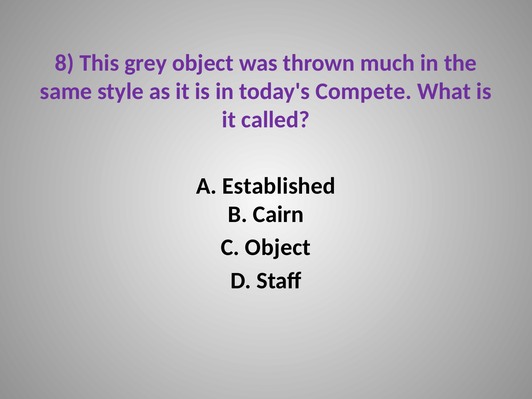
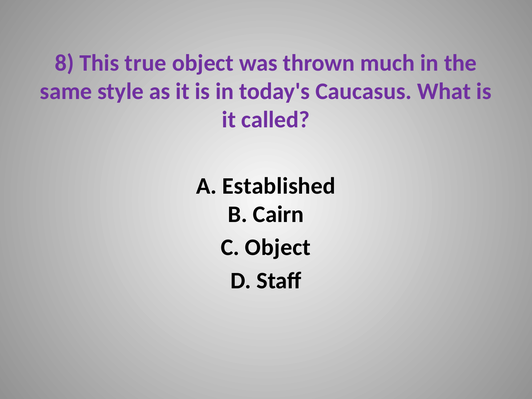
grey: grey -> true
Compete: Compete -> Caucasus
